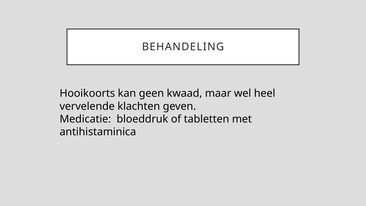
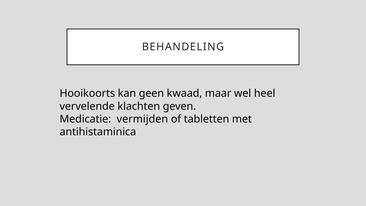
bloeddruk: bloeddruk -> vermijden
